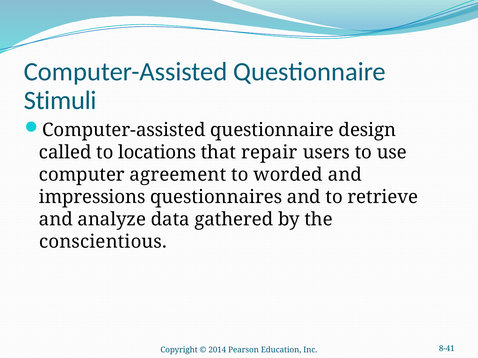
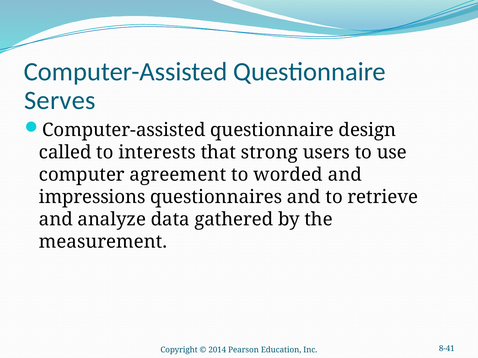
Stimuli: Stimuli -> Serves
locations: locations -> interests
repair: repair -> strong
conscientious: conscientious -> measurement
